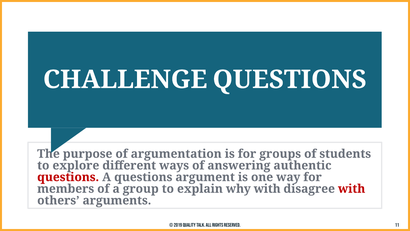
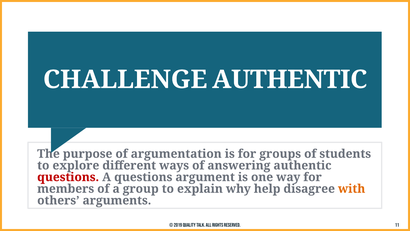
CHALLENGE QUESTIONS: QUESTIONS -> AUTHENTIC
why with: with -> help
with at (352, 189) colour: red -> orange
